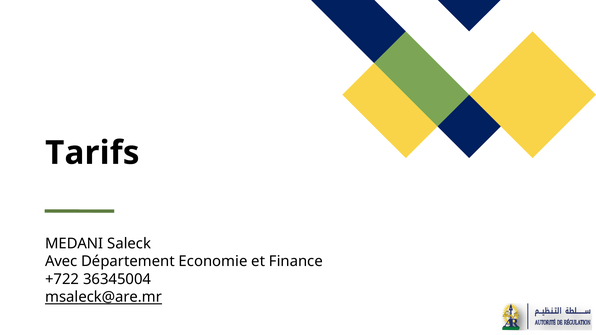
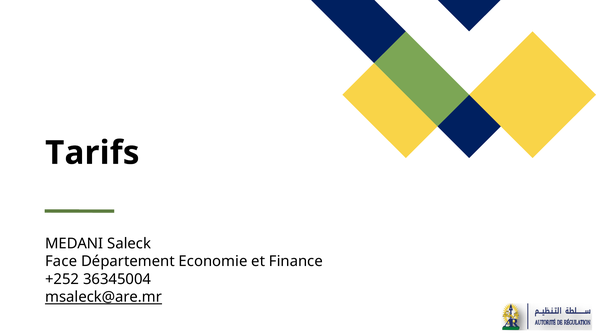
Avec: Avec -> Face
+722: +722 -> +252
